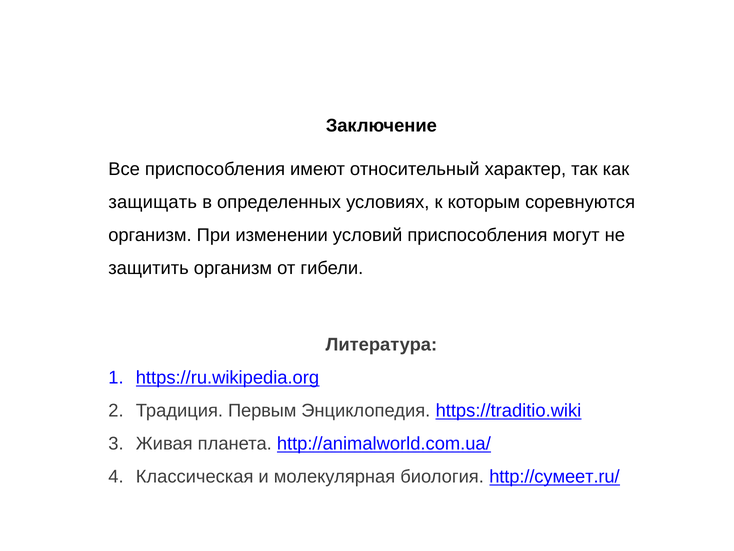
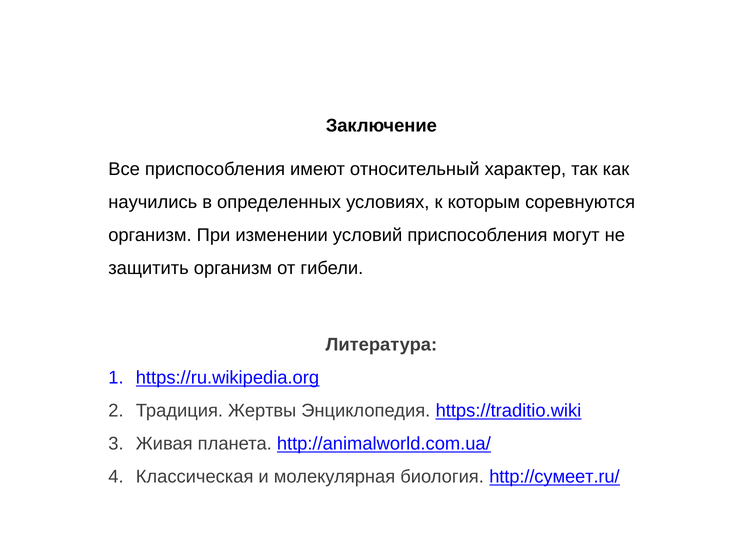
защищать: защищать -> научились
Первым: Первым -> Жертвы
